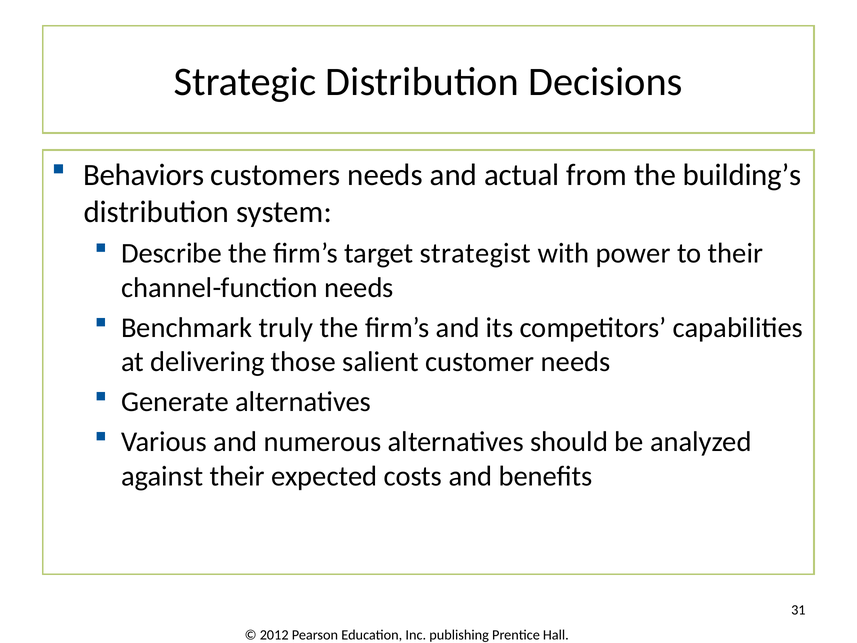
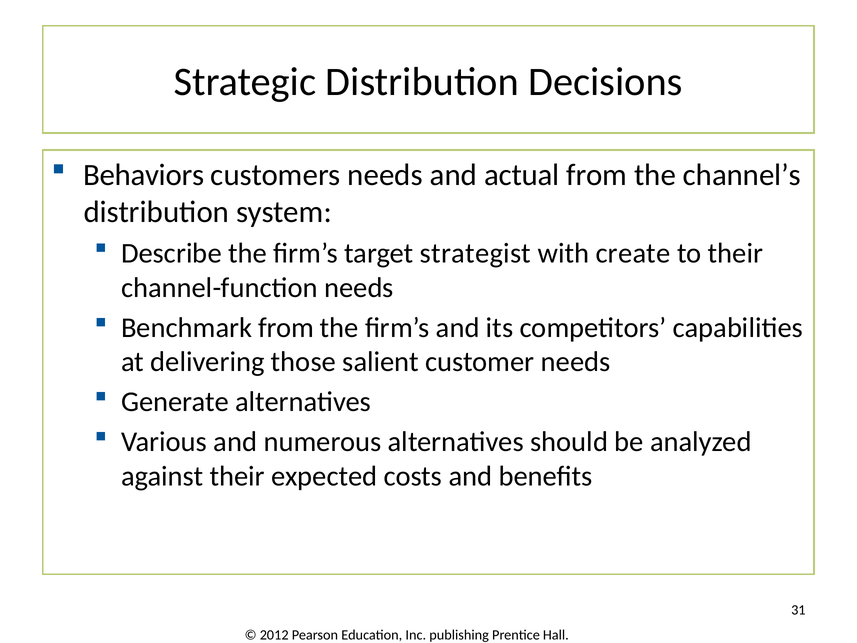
building’s: building’s -> channel’s
power: power -> create
Benchmark truly: truly -> from
